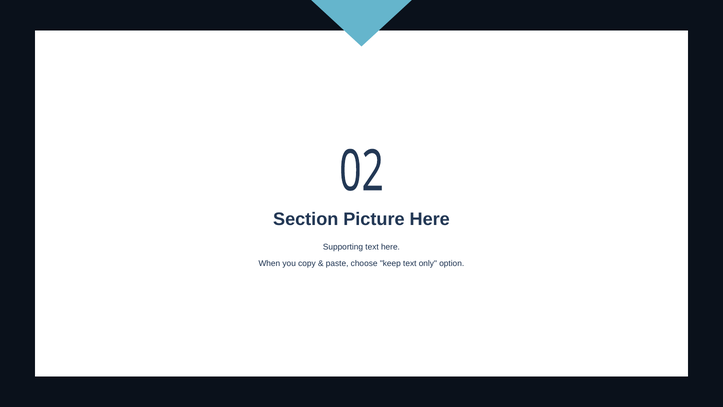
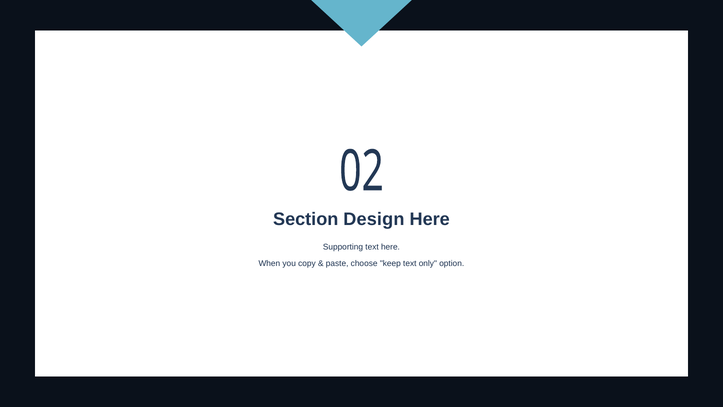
Picture: Picture -> Design
